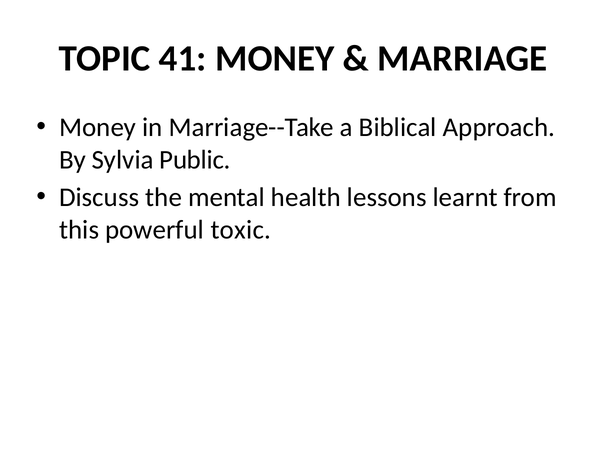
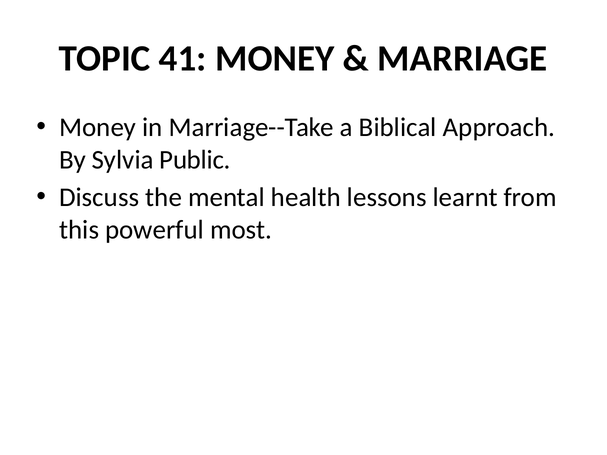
toxic: toxic -> most
